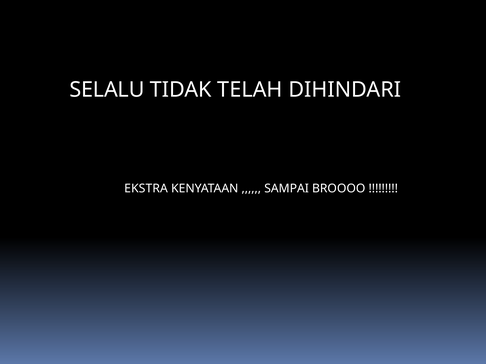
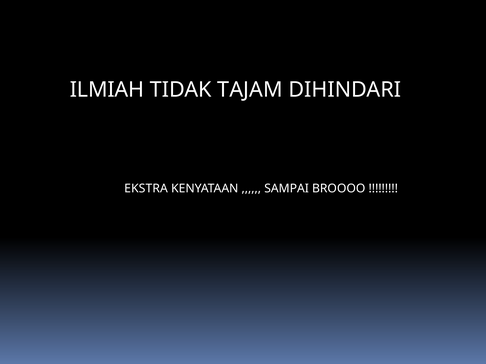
SELALU: SELALU -> ILMIAH
TELAH: TELAH -> TAJAM
